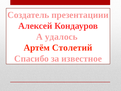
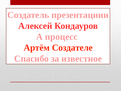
удалось: удалось -> процесс
Столетий: Столетий -> Создателе
